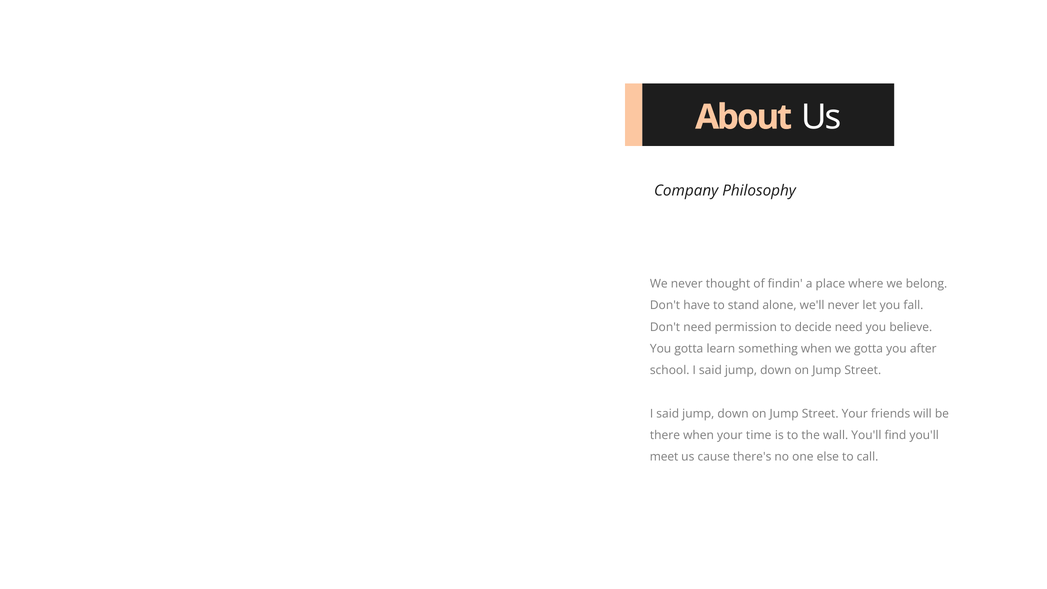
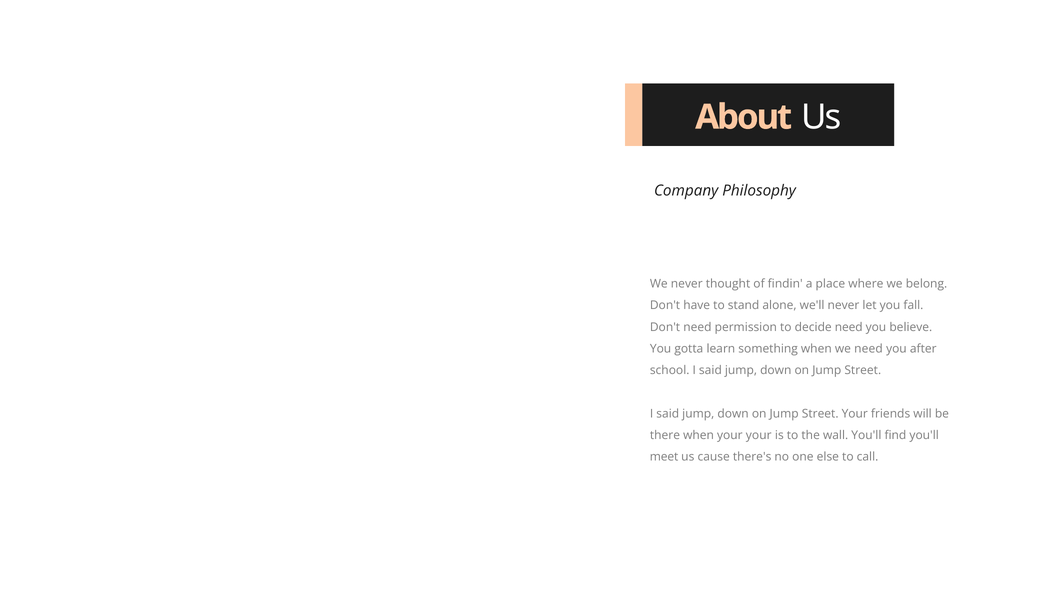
we gotta: gotta -> need
your time: time -> your
